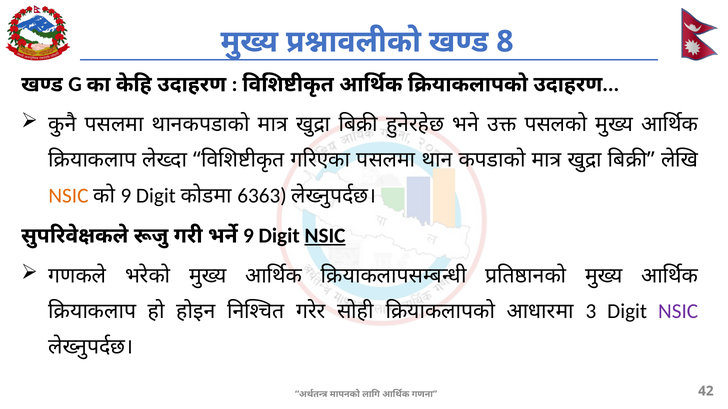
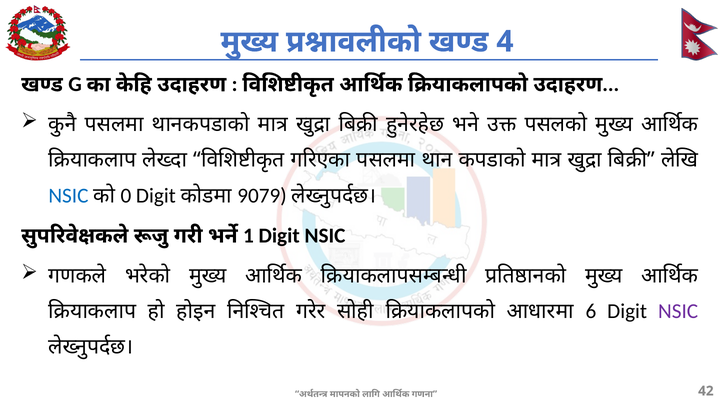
8: 8 -> 4
NSIC at (68, 196) colour: orange -> blue
9 at (126, 196): 9 -> 0
6363: 6363 -> 9079
9 at (248, 236): 9 -> 1
NSIC at (325, 236) underline: present -> none
3: 3 -> 6
